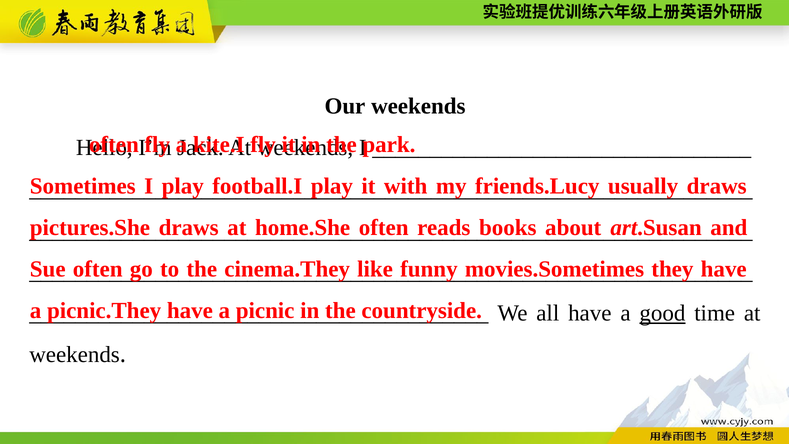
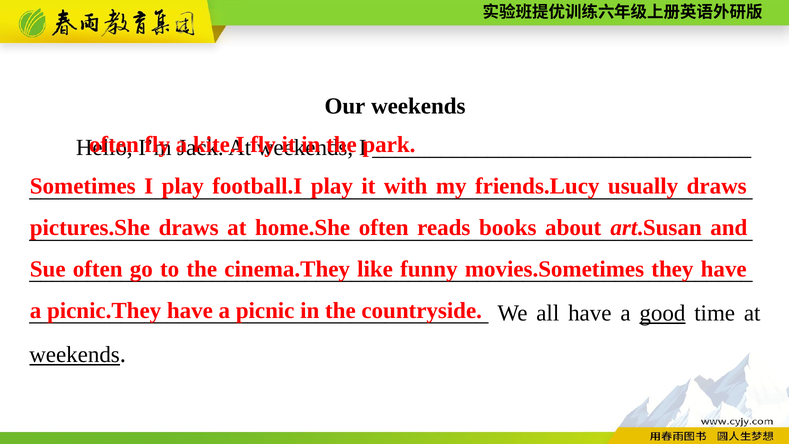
weekends at (75, 355) underline: none -> present
